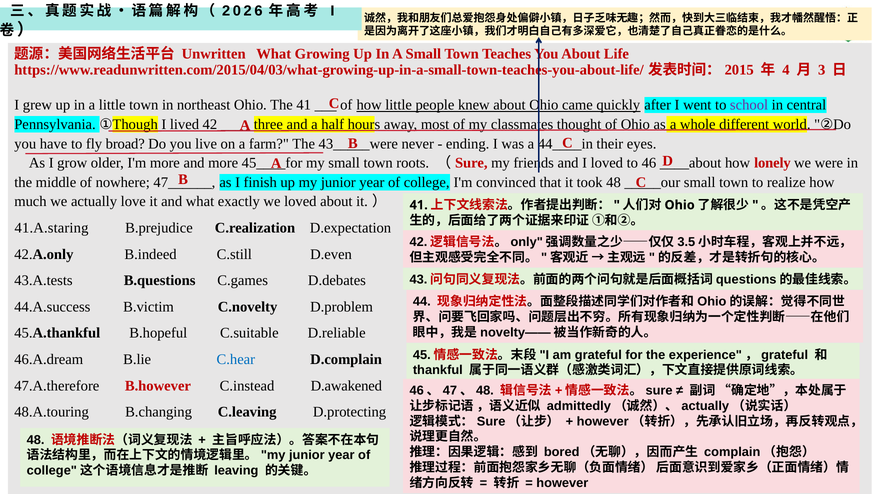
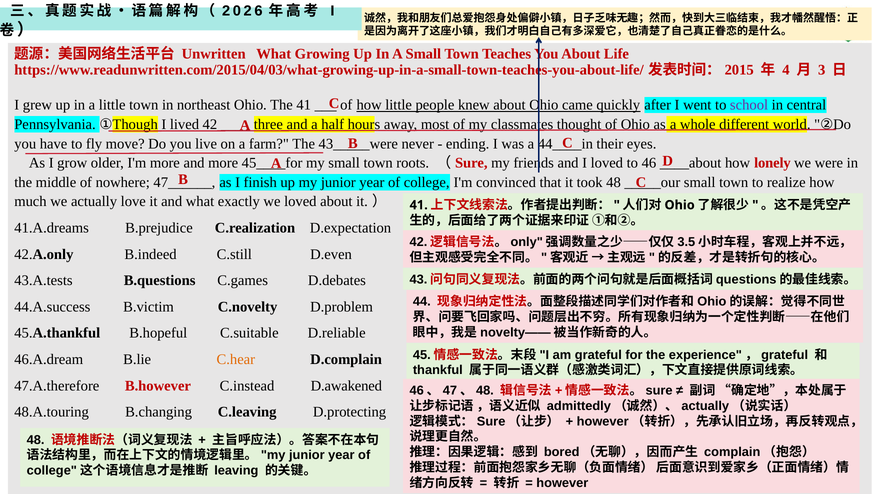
broad: broad -> move
41.A.staring: 41.A.staring -> 41.A.dreams
C.hear colour: blue -> orange
